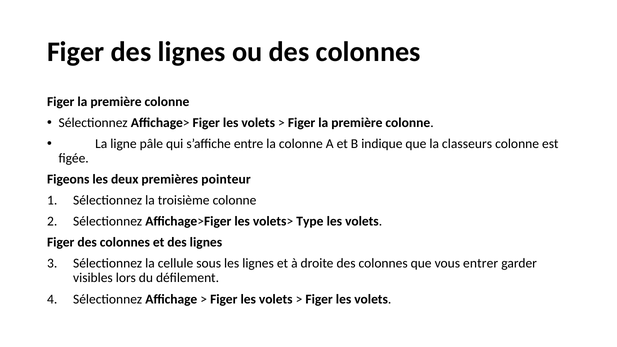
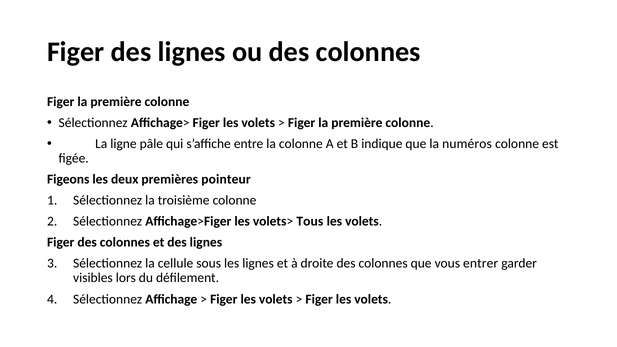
classeurs: classeurs -> numéros
Type: Type -> Tous
